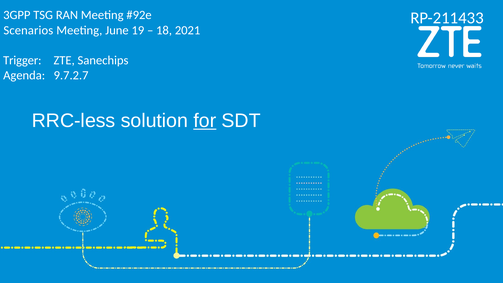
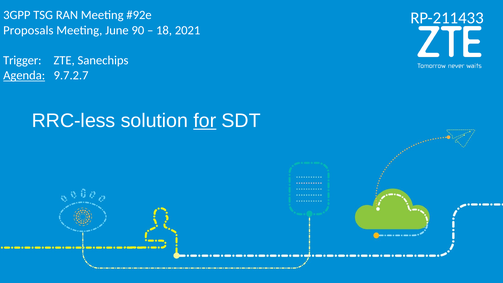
Scenarios: Scenarios -> Proposals
19: 19 -> 90
Agenda underline: none -> present
